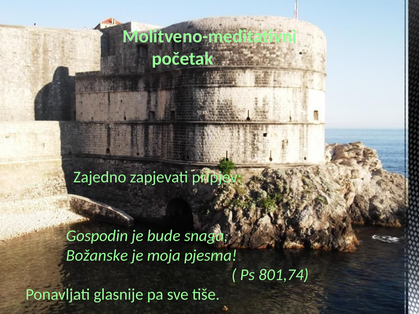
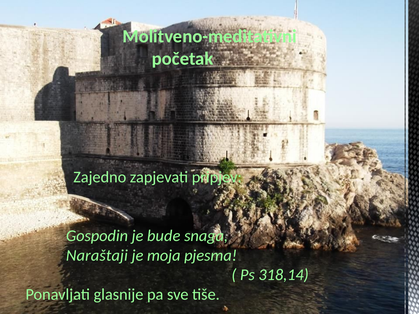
Božanske: Božanske -> Naraštaji
801,74: 801,74 -> 318,14
